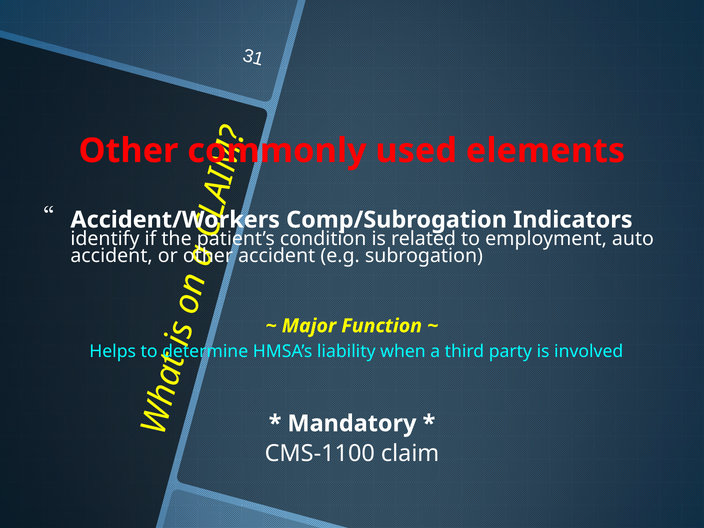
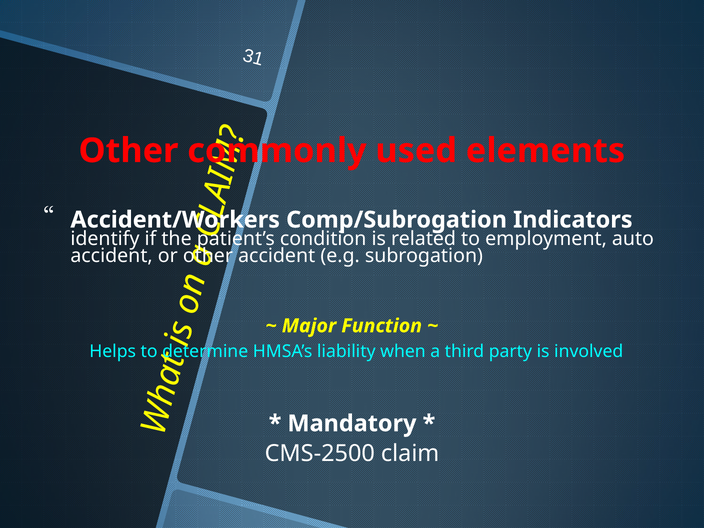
CMS-1100: CMS-1100 -> CMS-2500
